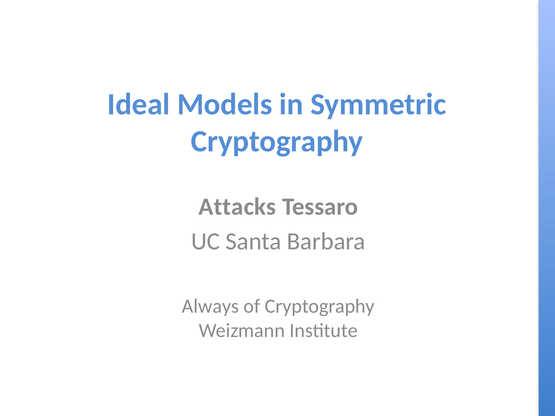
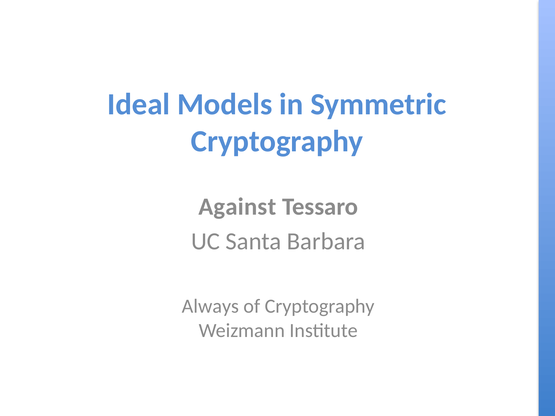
Attacks: Attacks -> Against
